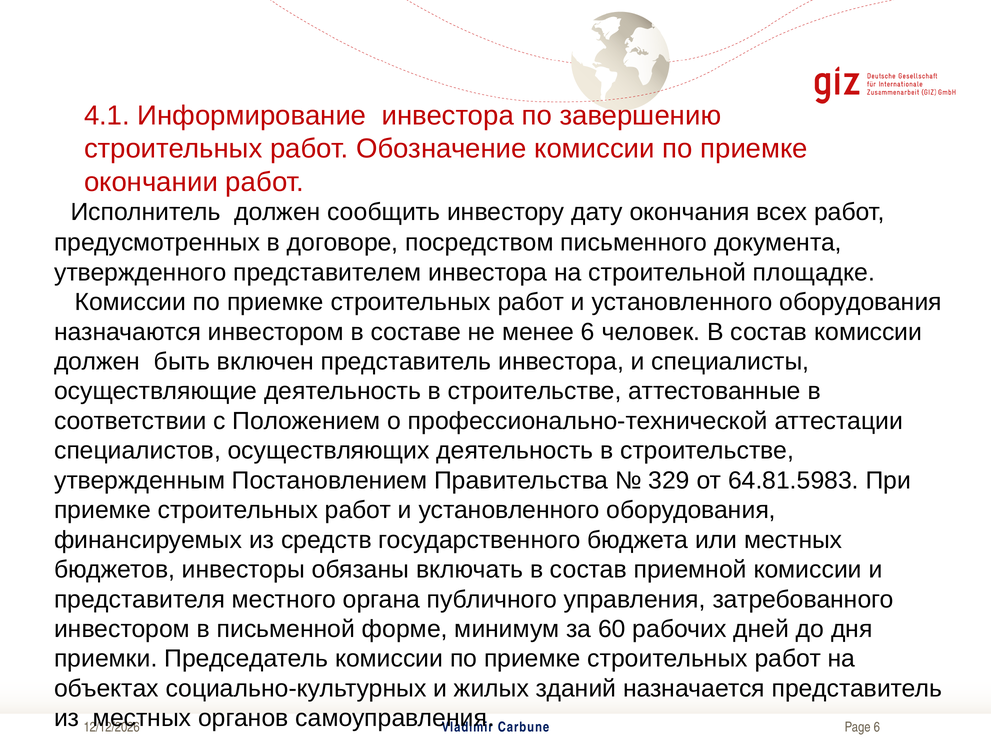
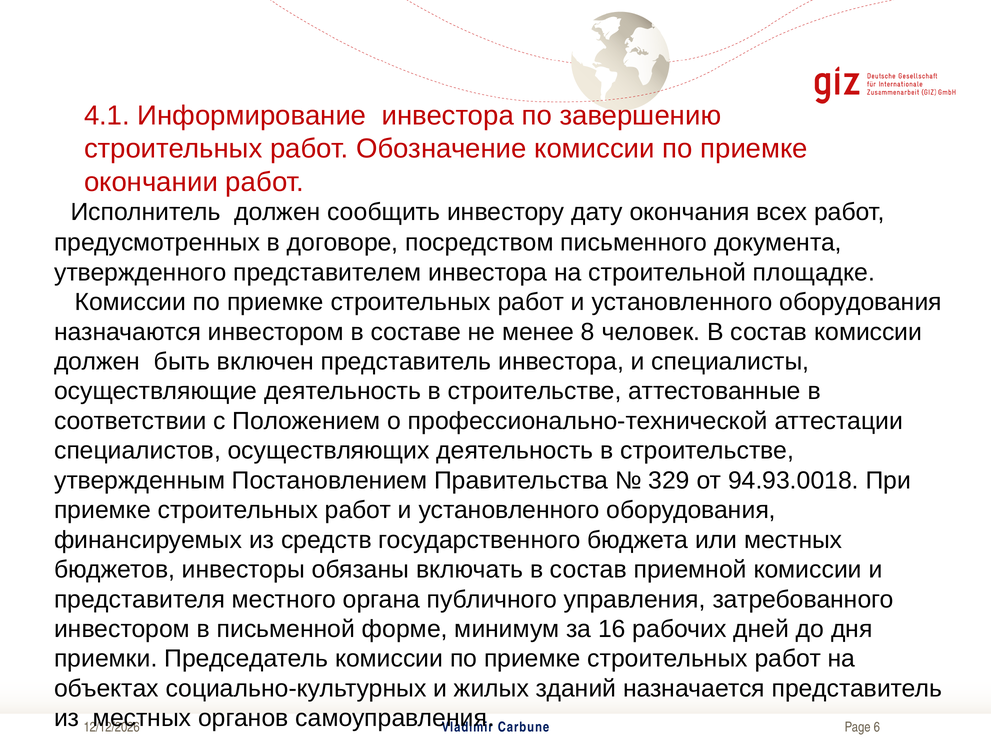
менее 6: 6 -> 8
64.81.5983: 64.81.5983 -> 94.93.0018
60: 60 -> 16
